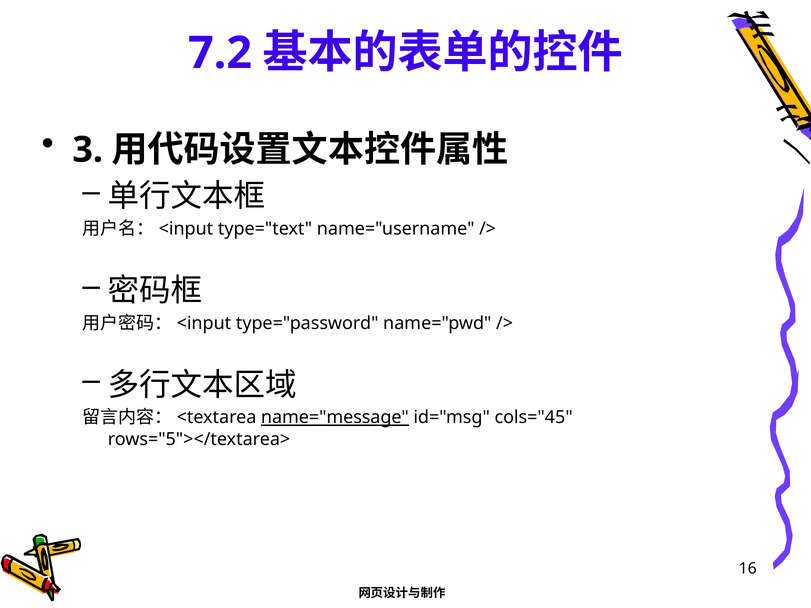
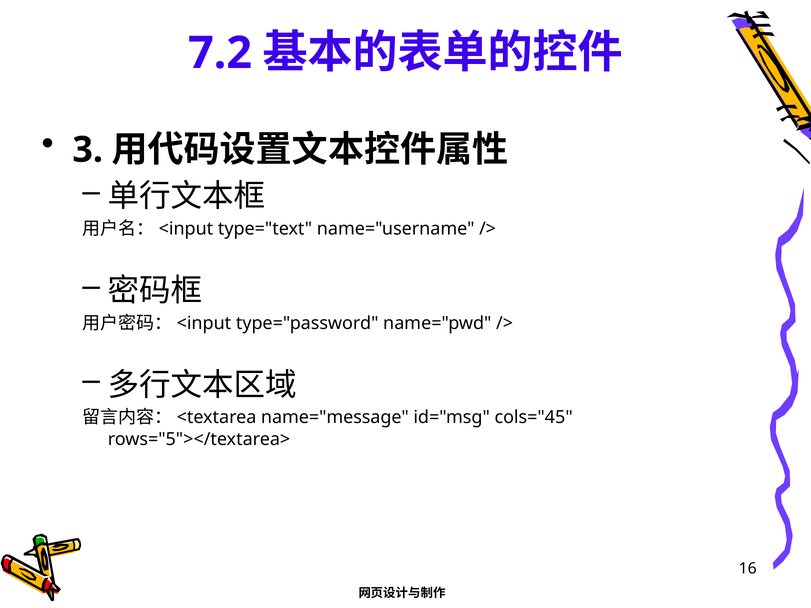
name="message underline: present -> none
